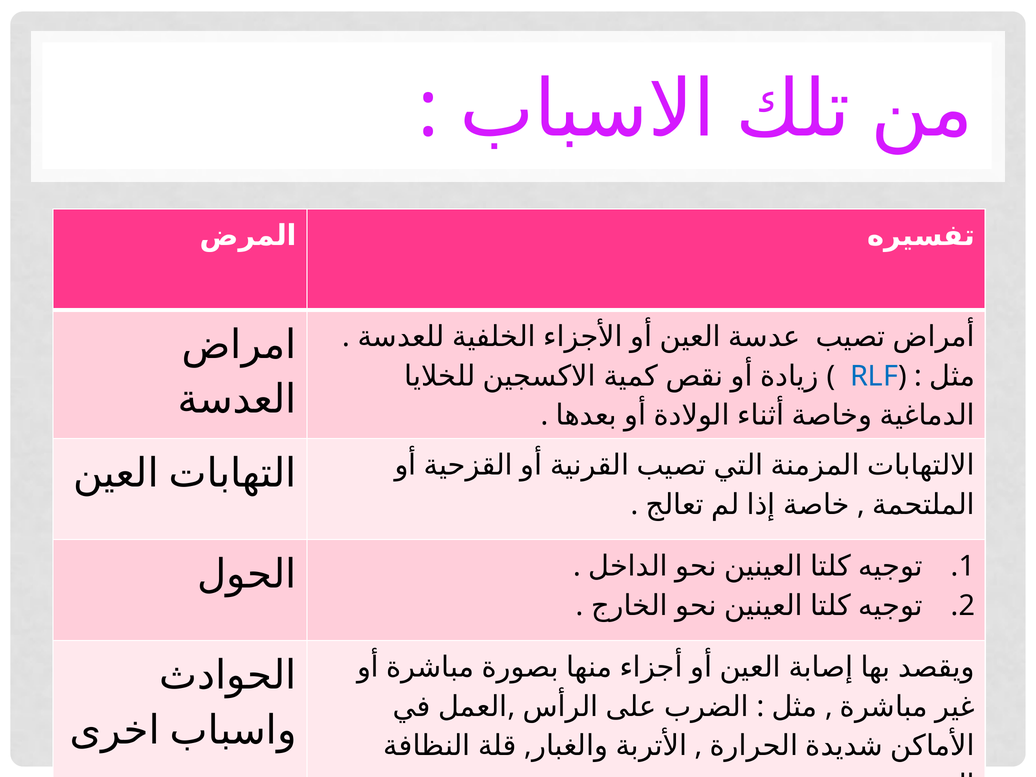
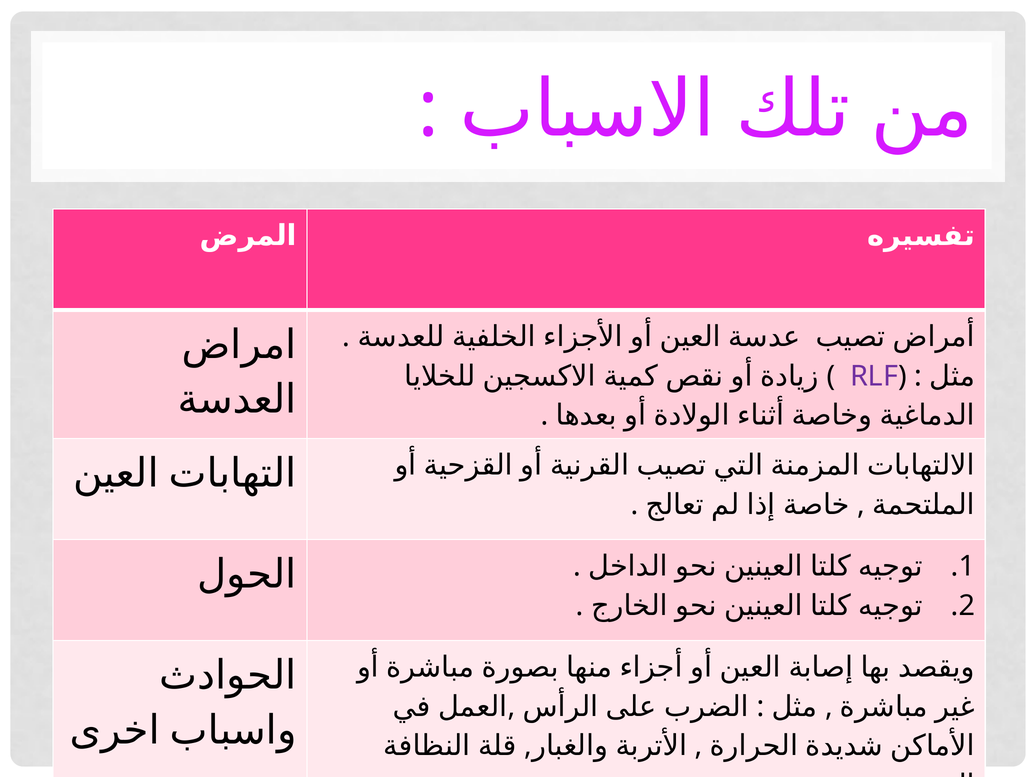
RLF colour: blue -> purple
